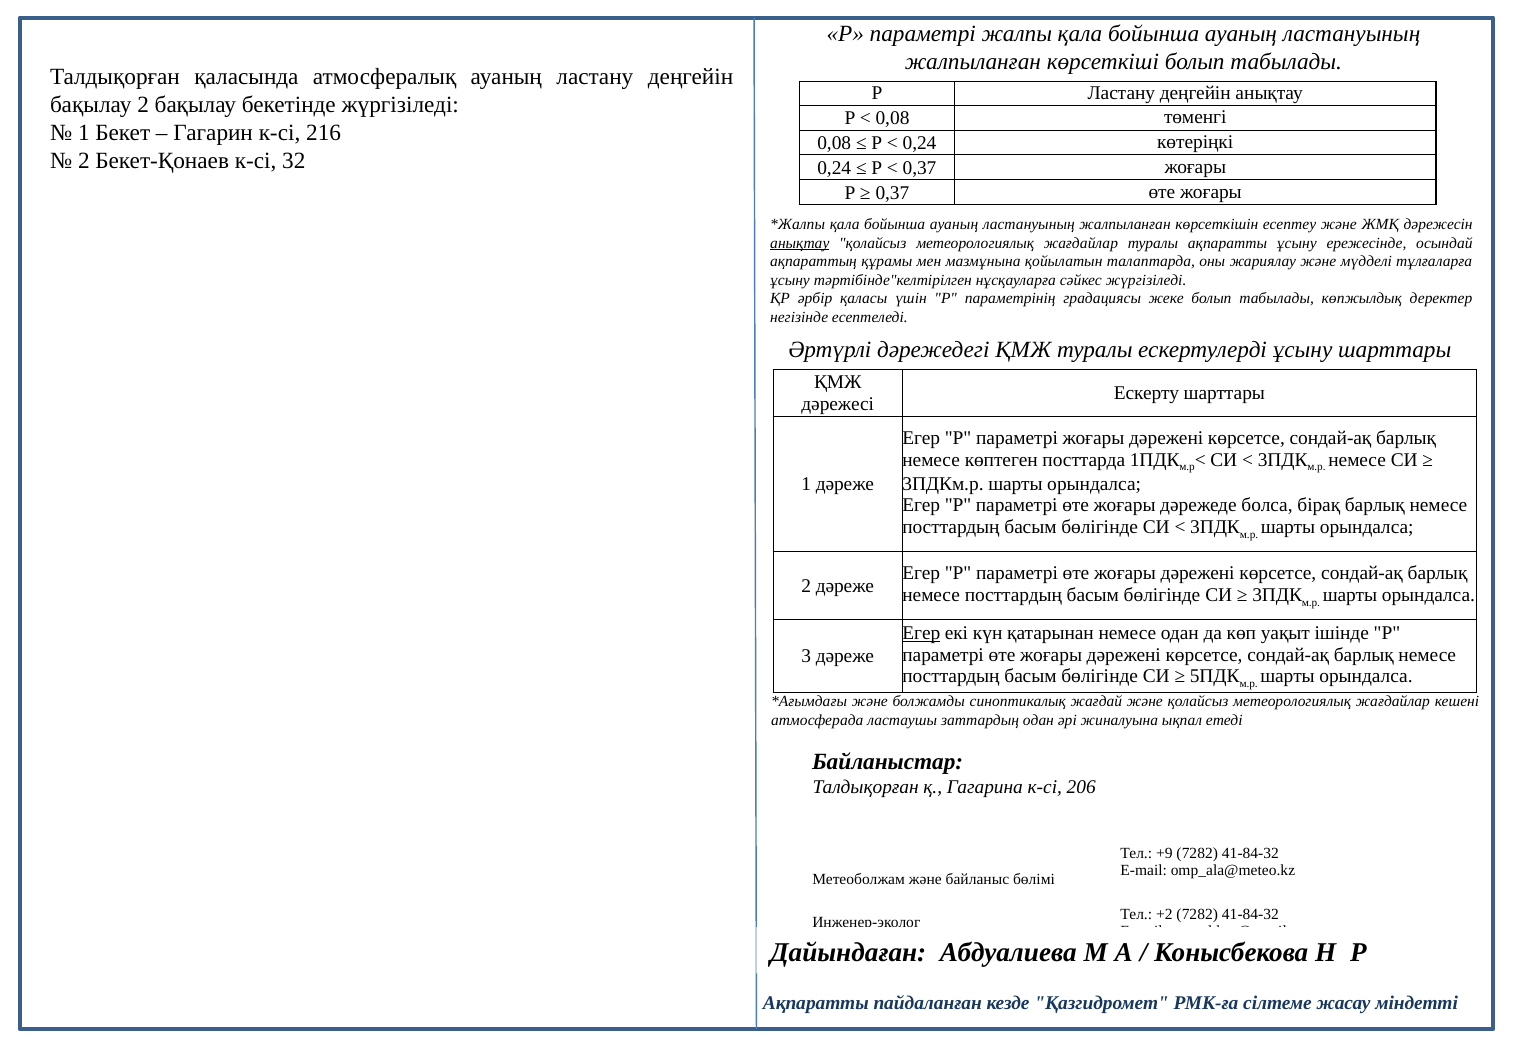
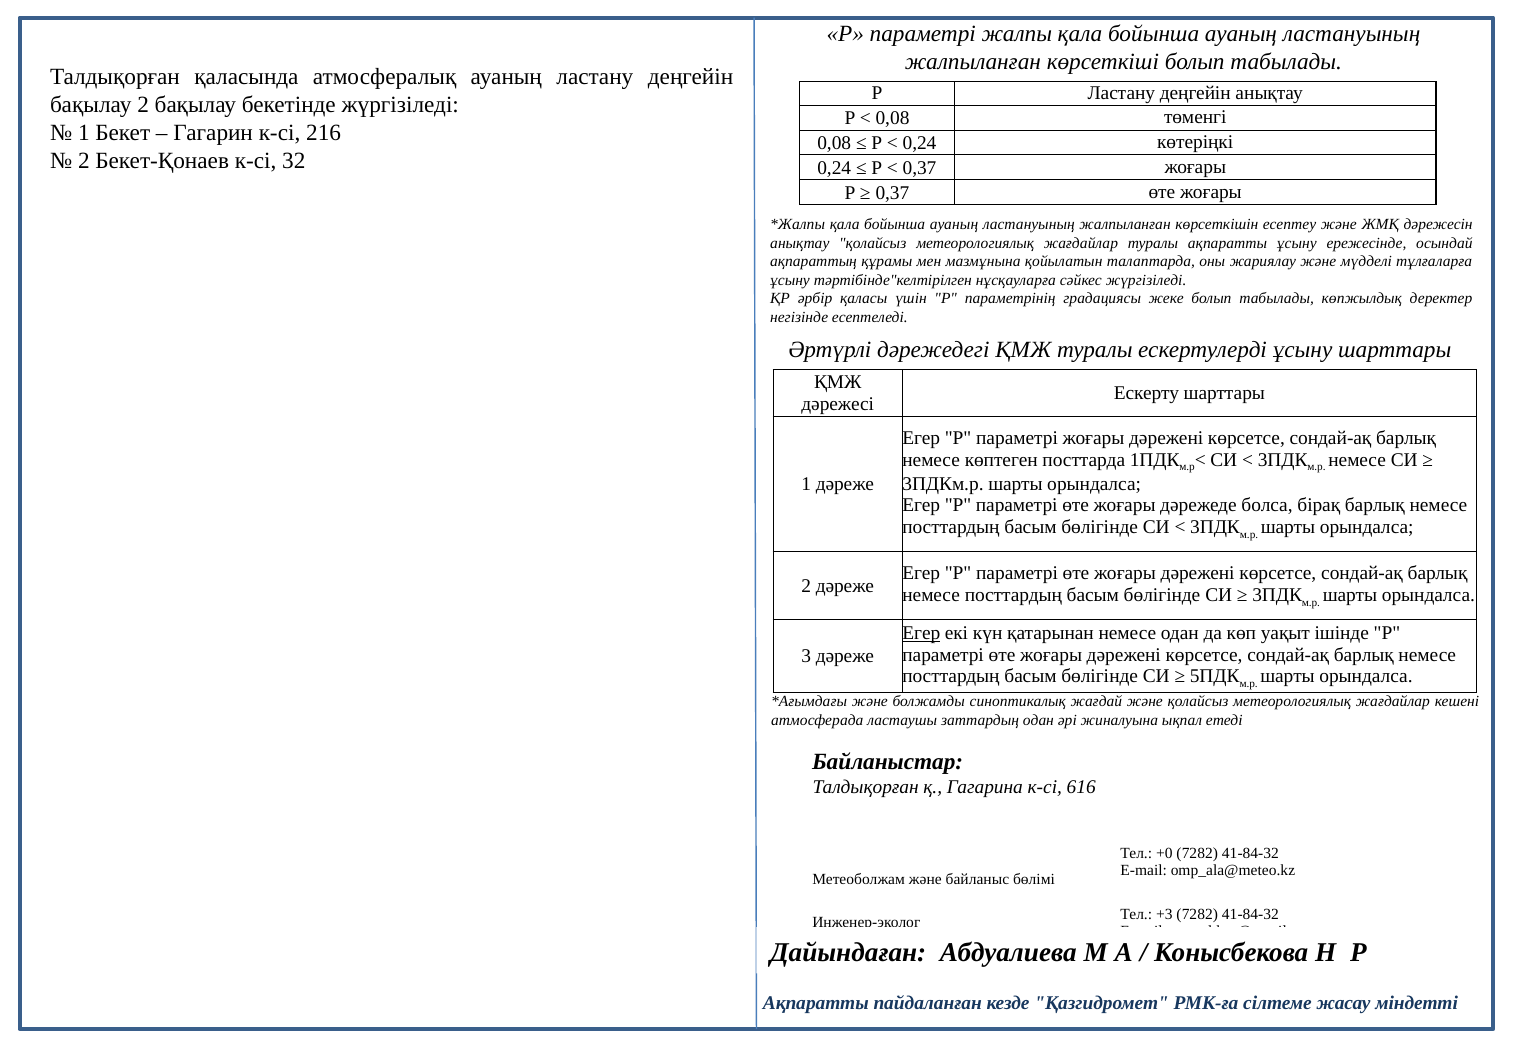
анықтау at (800, 243) underline: present -> none
206: 206 -> 616
+9: +9 -> +0
+2: +2 -> +3
